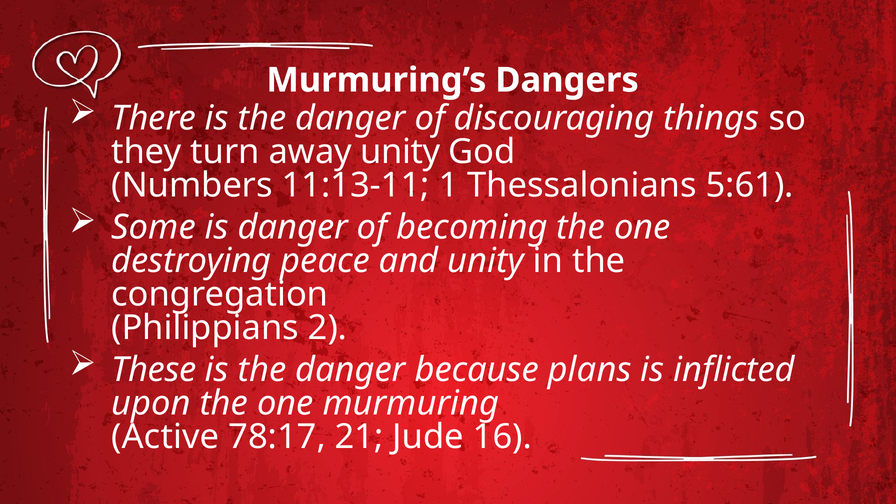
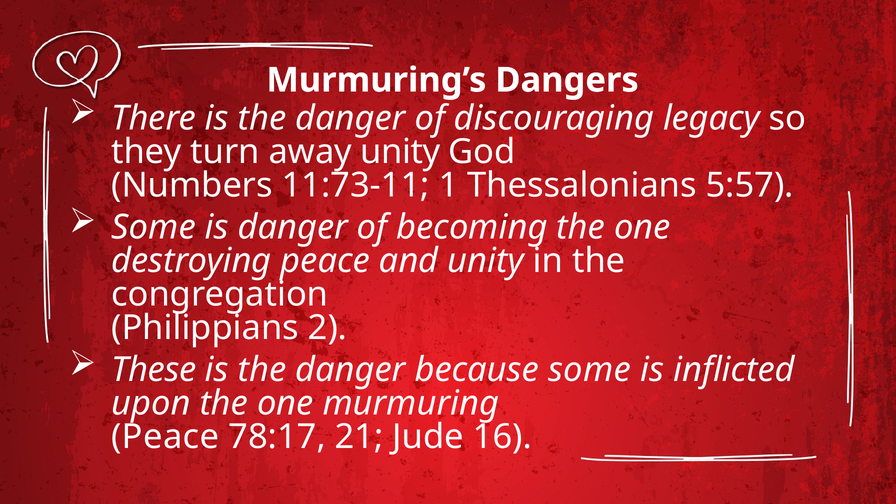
things: things -> legacy
11:13-11: 11:13-11 -> 11:73-11
5:61: 5:61 -> 5:57
because plans: plans -> some
Active at (165, 437): Active -> Peace
